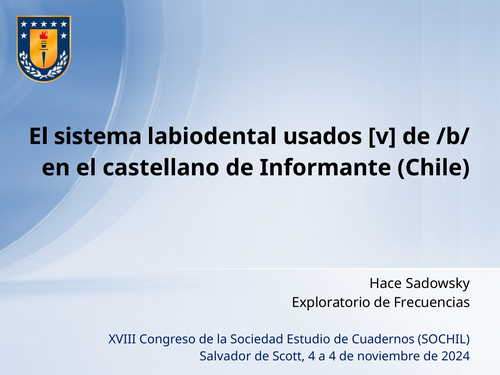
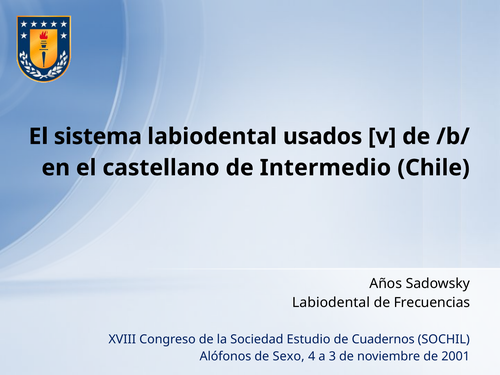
Informante: Informante -> Intermedio
Hace: Hace -> Años
Exploratorio at (331, 303): Exploratorio -> Labiodental
Salvador: Salvador -> Alófonos
Scott: Scott -> Sexo
a 4: 4 -> 3
2024: 2024 -> 2001
